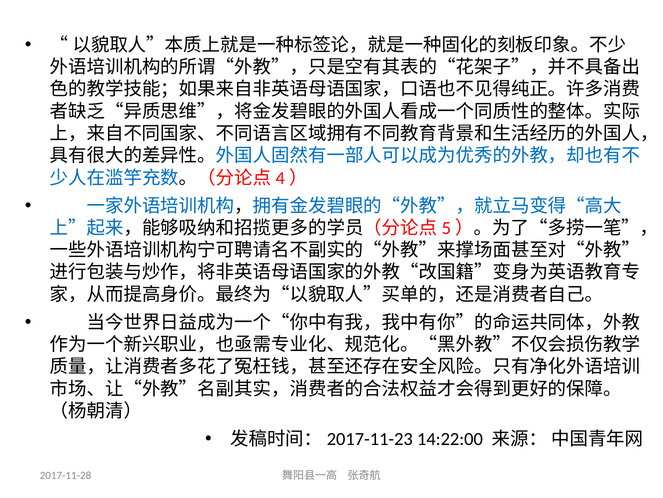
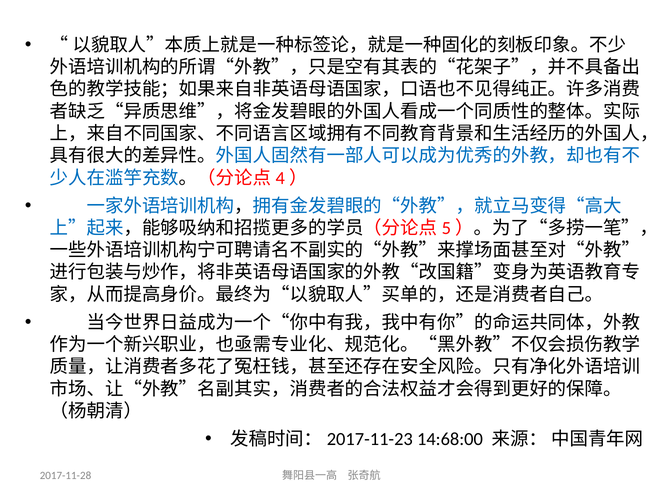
14:22:00: 14:22:00 -> 14:68:00
